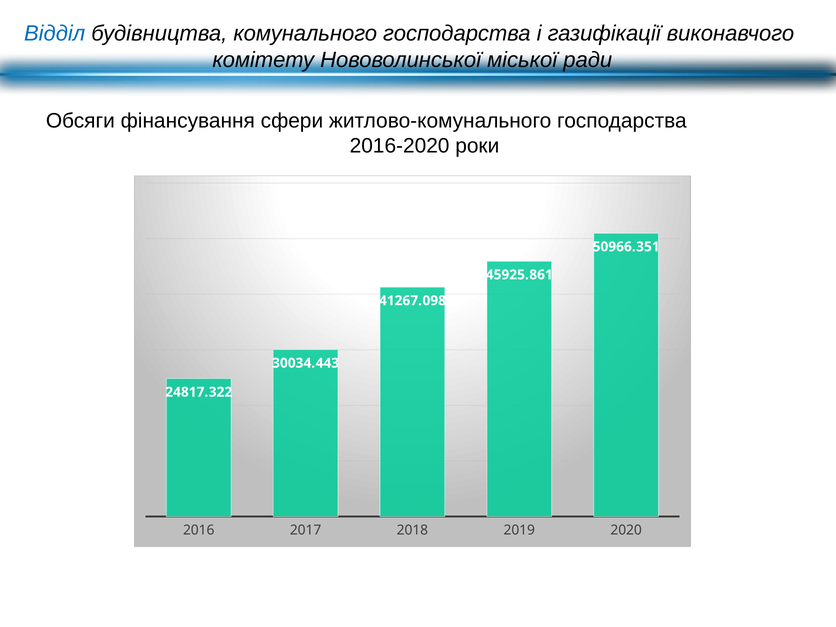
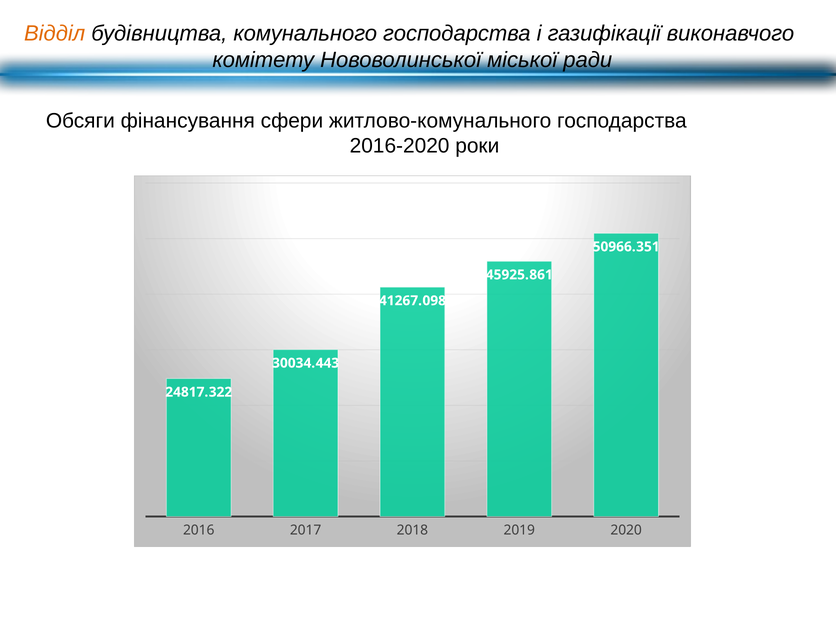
Відділ colour: blue -> orange
